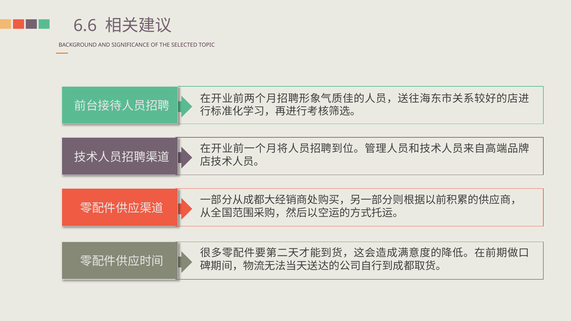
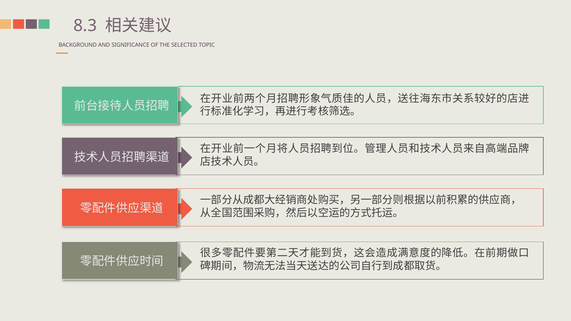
6.6: 6.6 -> 8.3
